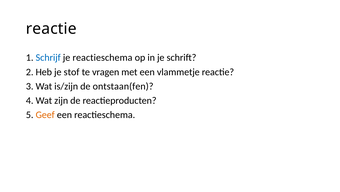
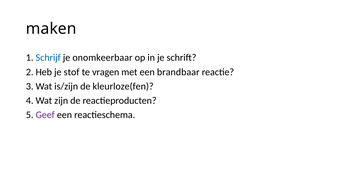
reactie at (51, 29): reactie -> maken
je reactieschema: reactieschema -> onomkeerbaar
vlammetje: vlammetje -> brandbaar
ontstaan(fen: ontstaan(fen -> kleurloze(fen
Geef colour: orange -> purple
